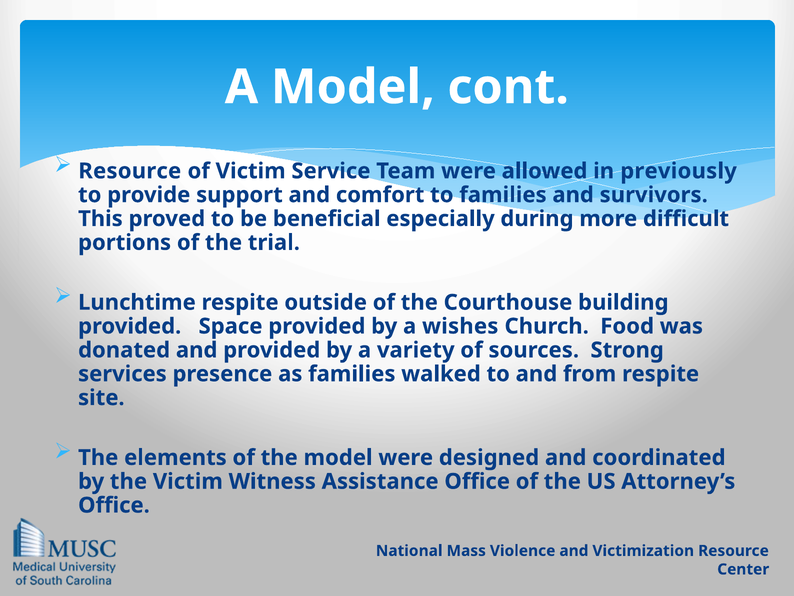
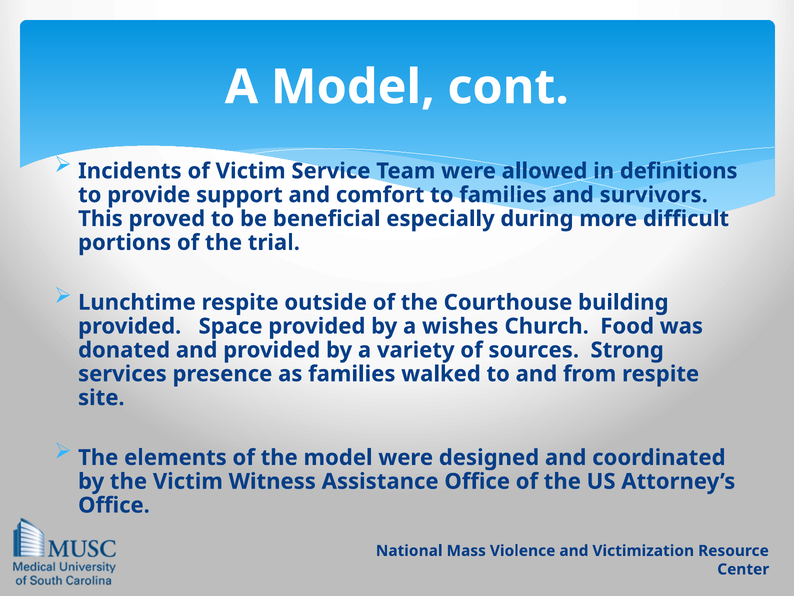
Resource at (130, 171): Resource -> Incidents
previously: previously -> definitions
